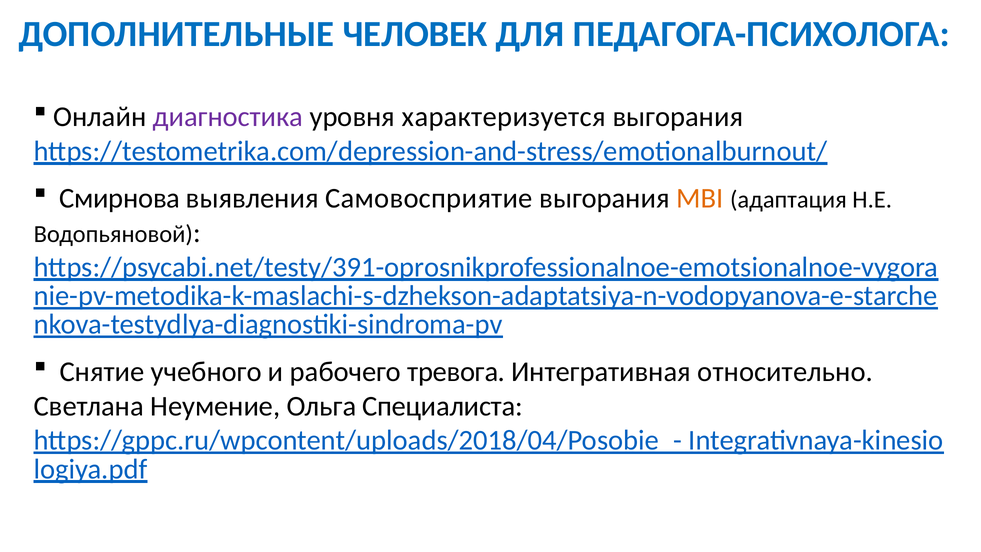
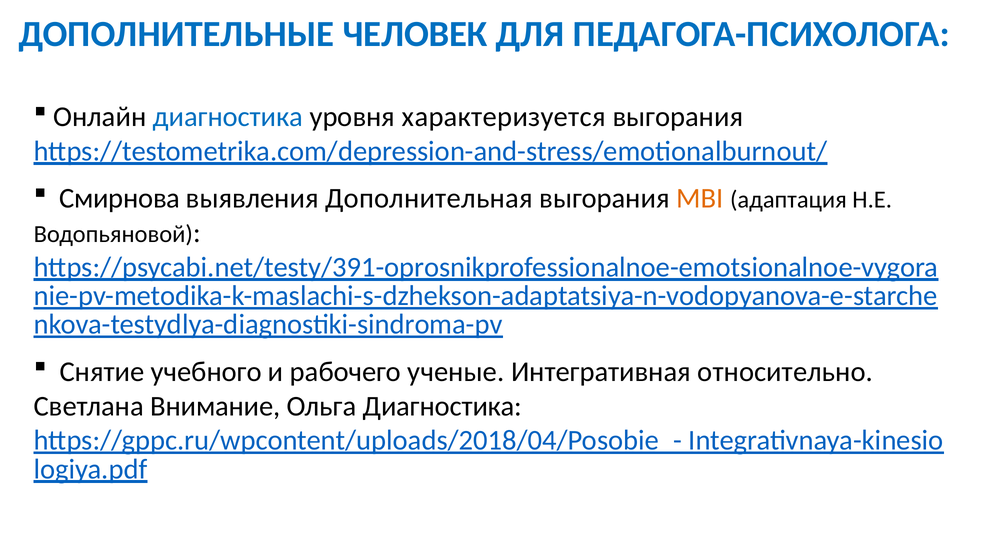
диагностика at (228, 117) colour: purple -> blue
Самовосприятие: Самовосприятие -> Дополнительная
тревога: тревога -> ученые
Неумение: Неумение -> Внимание
Ольга Специалиста: Специалиста -> Диагностика
